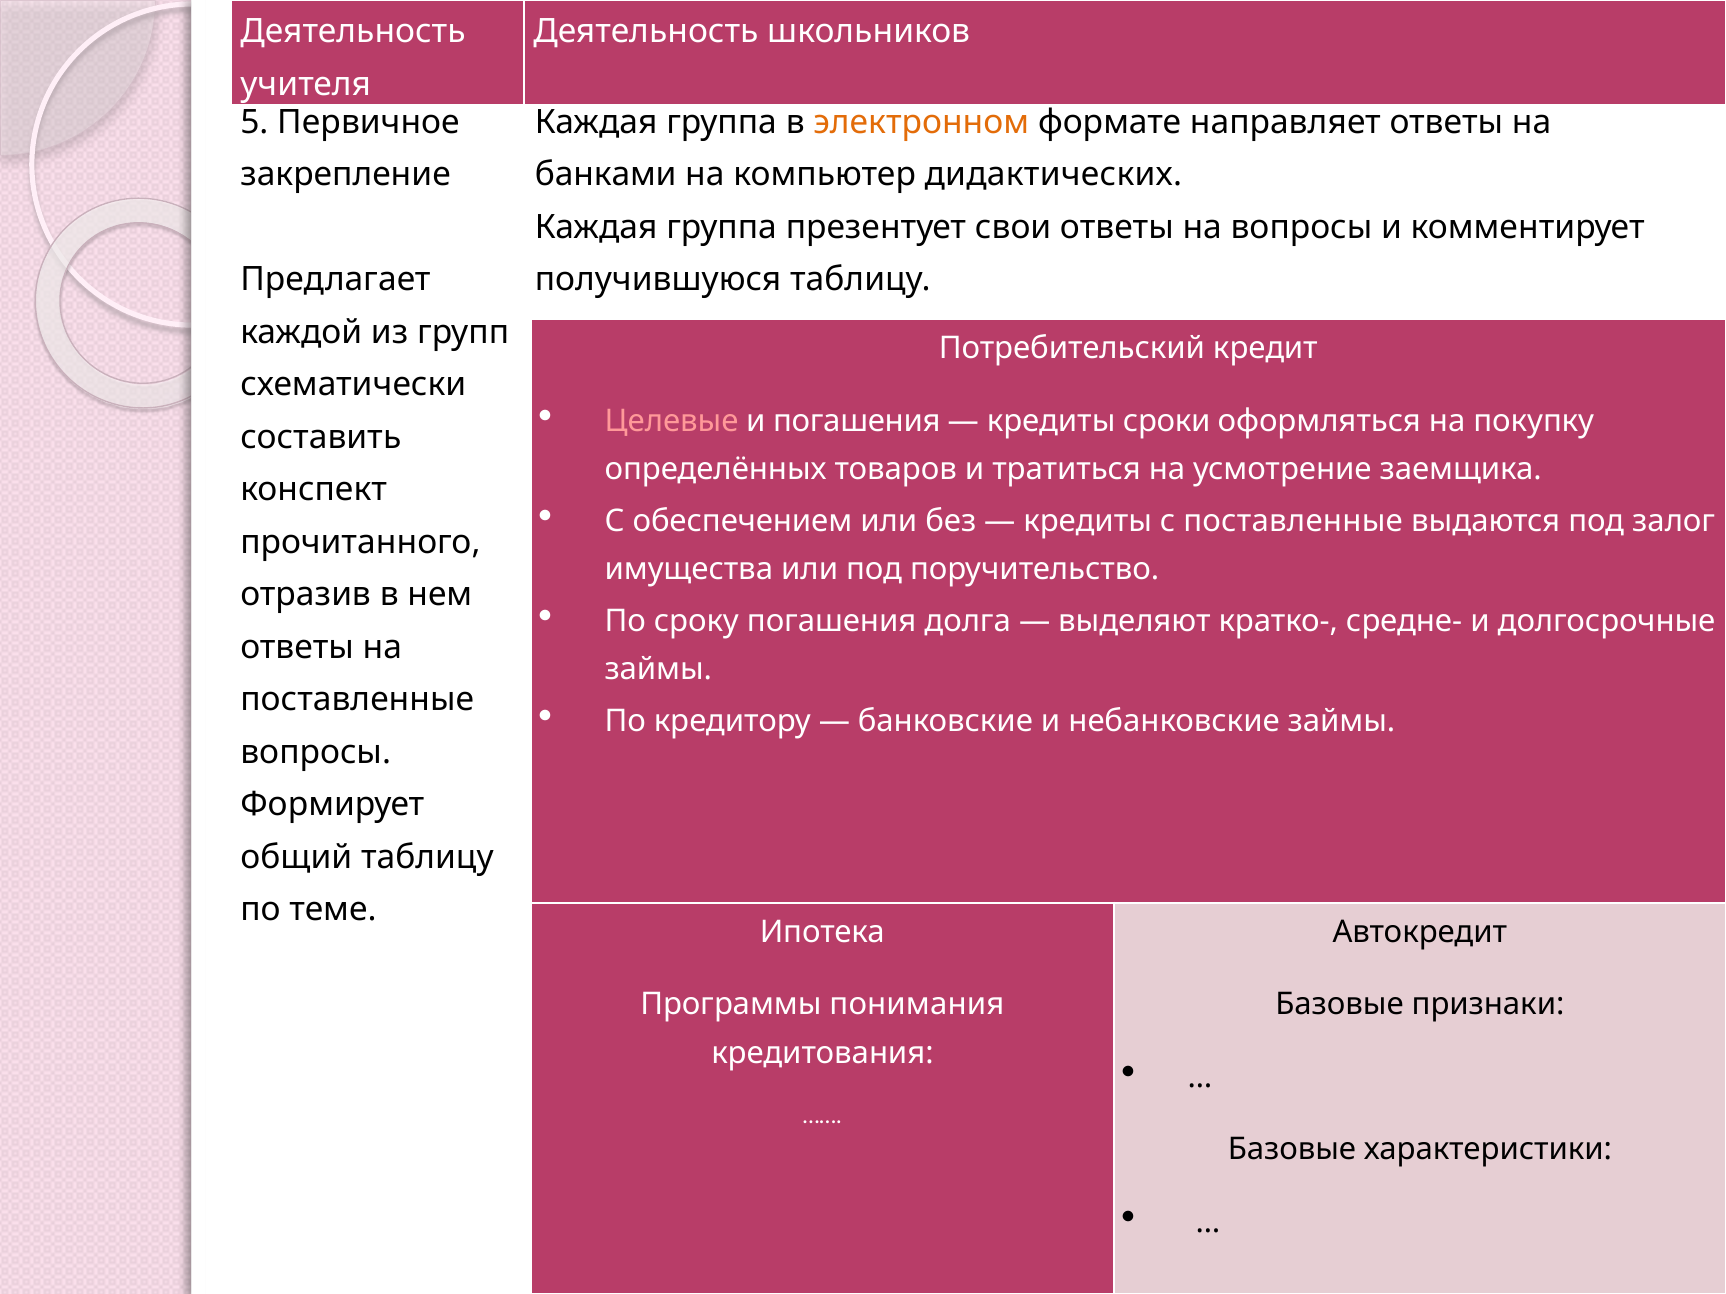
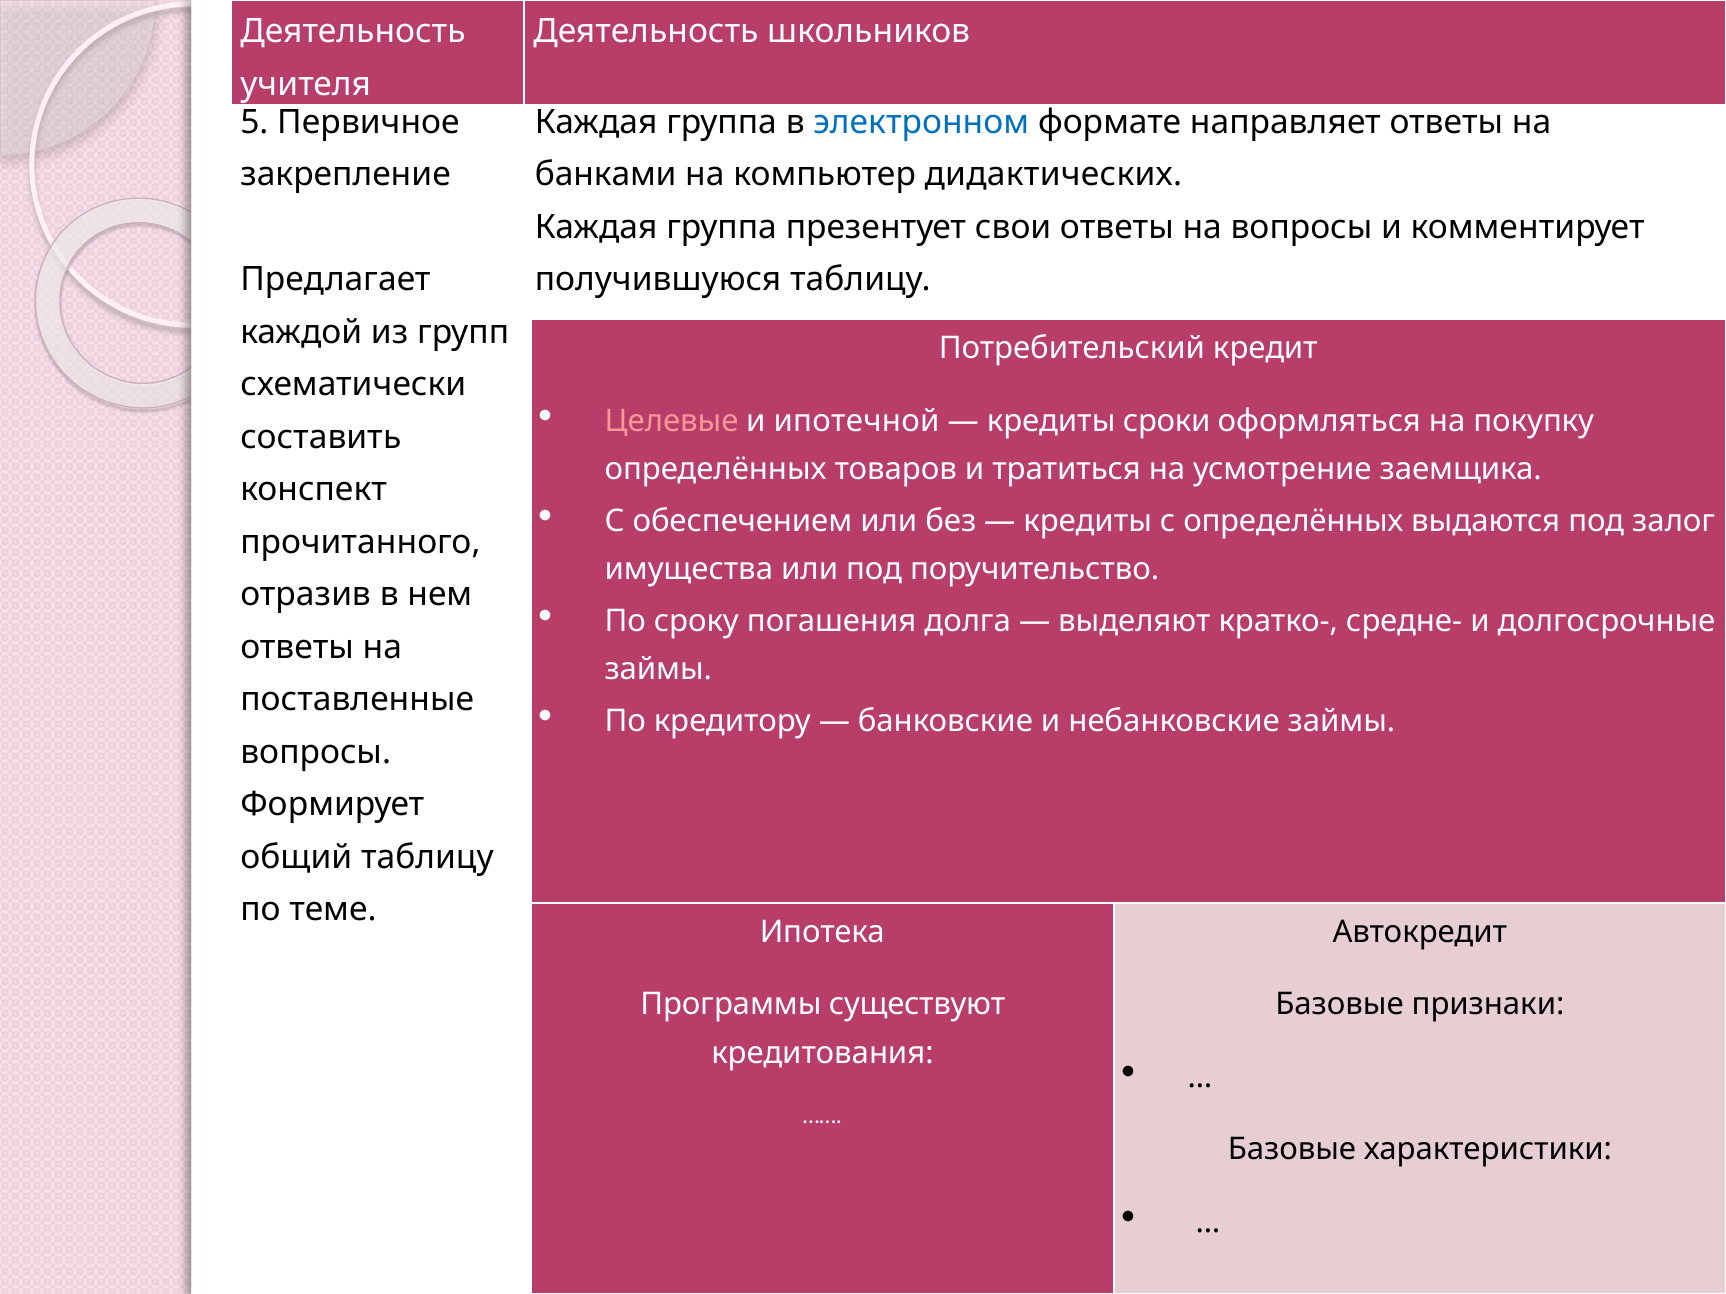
электронном colour: orange -> blue
и погашения: погашения -> ипотечной
с поставленные: поставленные -> определённых
понимания: понимания -> существуют
